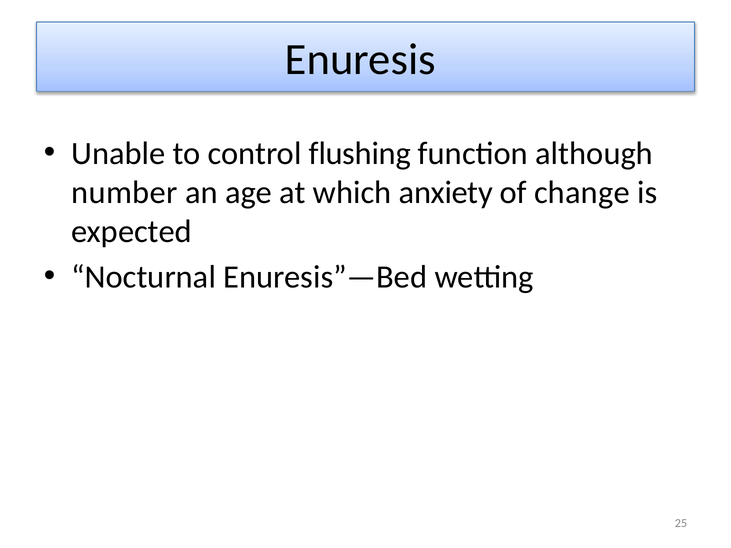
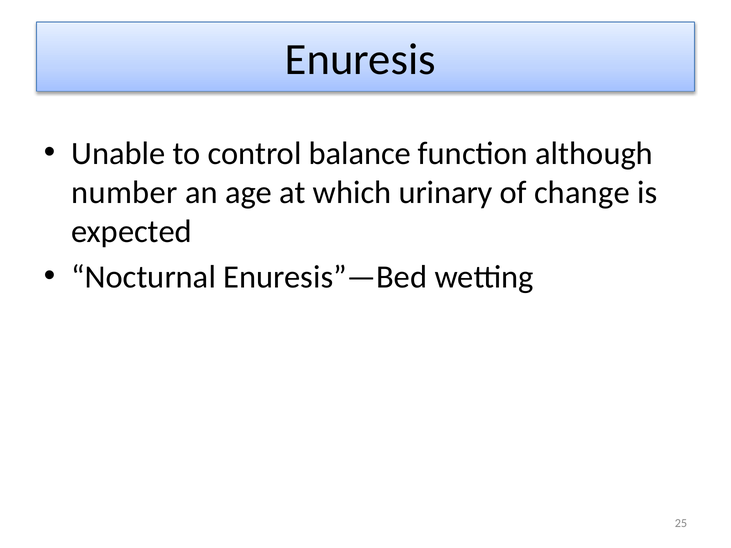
flushing: flushing -> balance
anxiety: anxiety -> urinary
